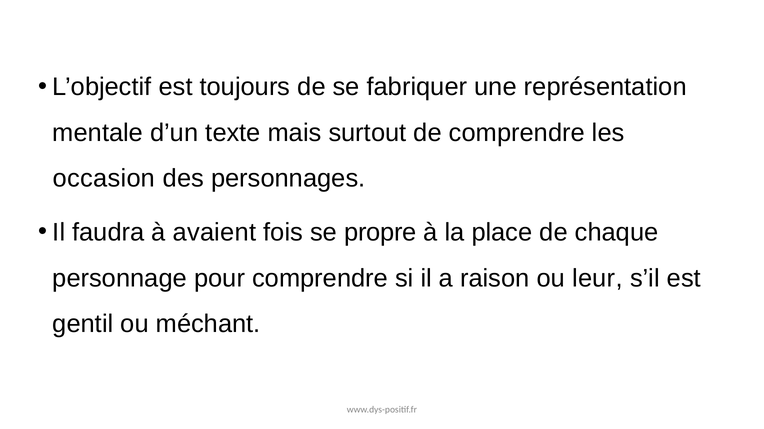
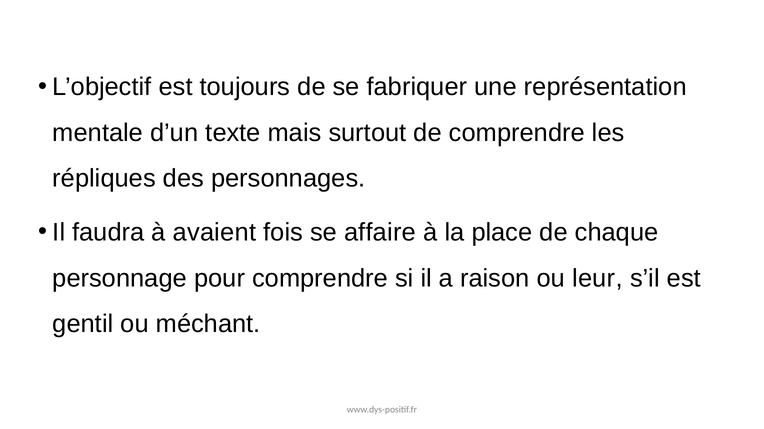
occasion: occasion -> répliques
propre: propre -> affaire
